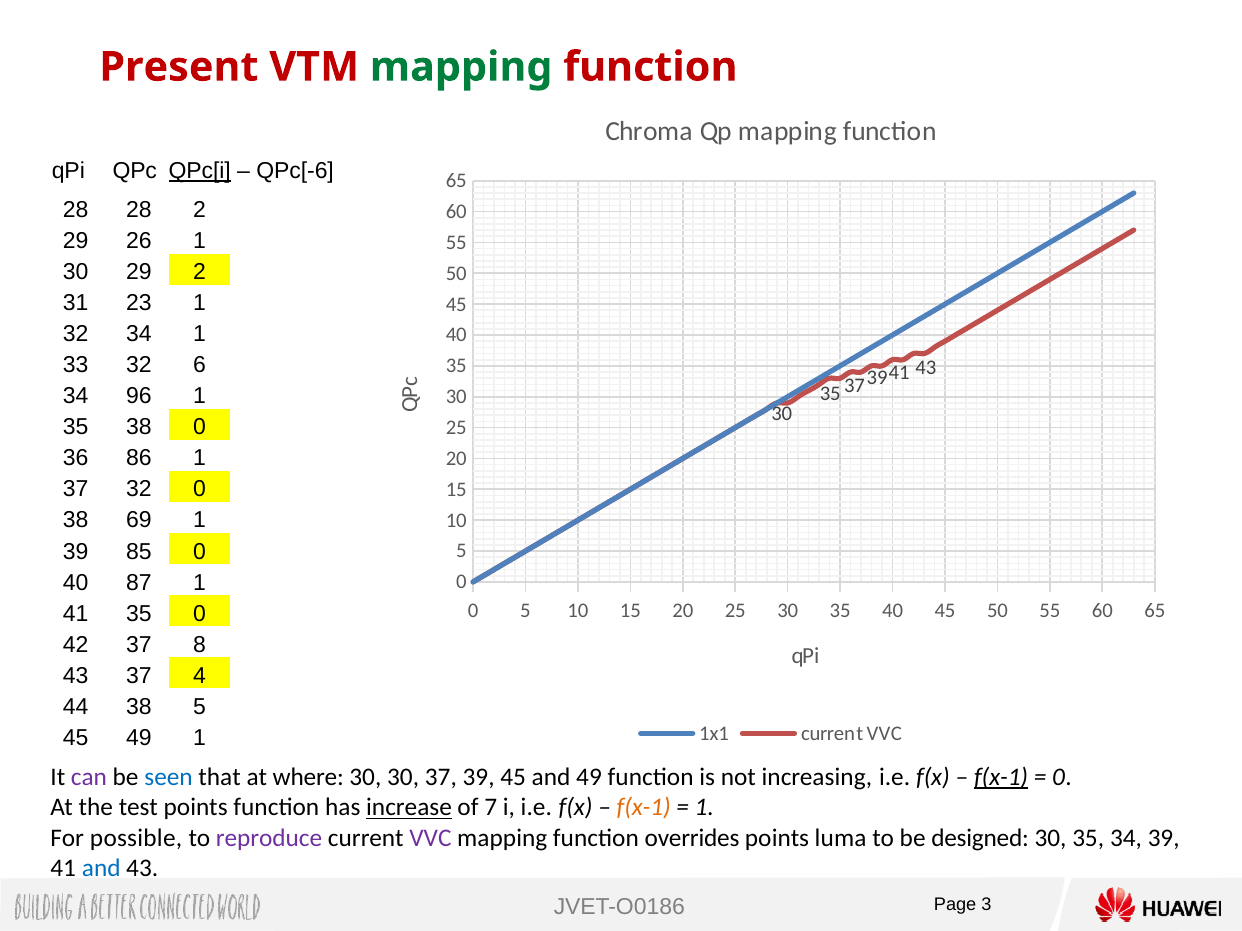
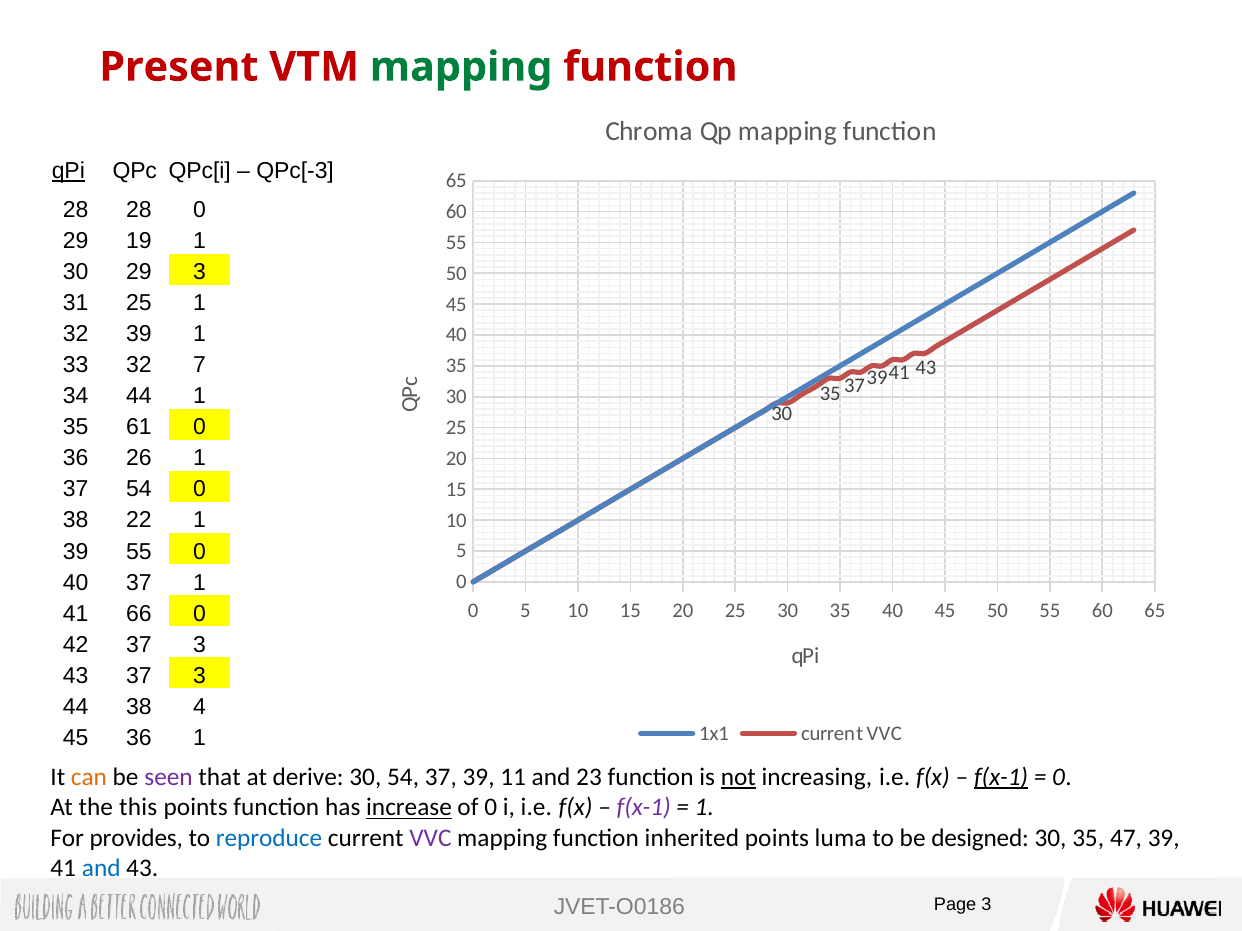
qPi at (68, 171) underline: none -> present
QPc[i underline: present -> none
QPc[-6: QPc[-6 -> QPc[-3
28 2: 2 -> 0
26: 26 -> 19
29 2: 2 -> 3
31 23: 23 -> 25
32 34: 34 -> 39
6: 6 -> 7
34 96: 96 -> 44
35 38: 38 -> 61
86: 86 -> 26
37 32: 32 -> 54
69: 69 -> 22
39 85: 85 -> 55
40 87: 87 -> 37
41 35: 35 -> 66
42 37 8: 8 -> 3
43 37 4: 4 -> 3
38 5: 5 -> 4
45 49: 49 -> 36
can colour: purple -> orange
seen colour: blue -> purple
where: where -> derive
30 30: 30 -> 54
39 45: 45 -> 11
and 49: 49 -> 23
not underline: none -> present
test: test -> this
of 7: 7 -> 0
f(x-1 at (644, 808) colour: orange -> purple
possible: possible -> provides
reproduce colour: purple -> blue
overrides: overrides -> inherited
35 34: 34 -> 47
